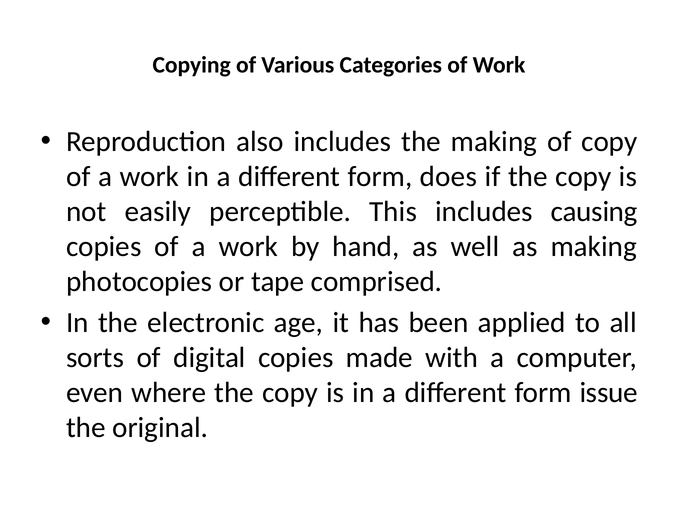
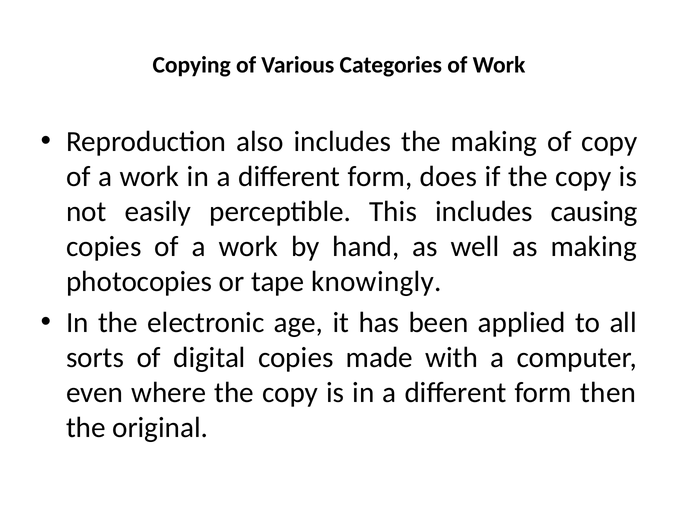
comprised: comprised -> knowingly
issue: issue -> then
